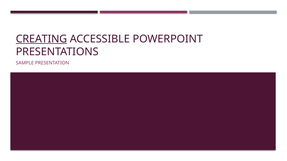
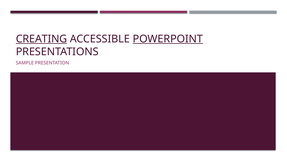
POWERPOINT underline: none -> present
